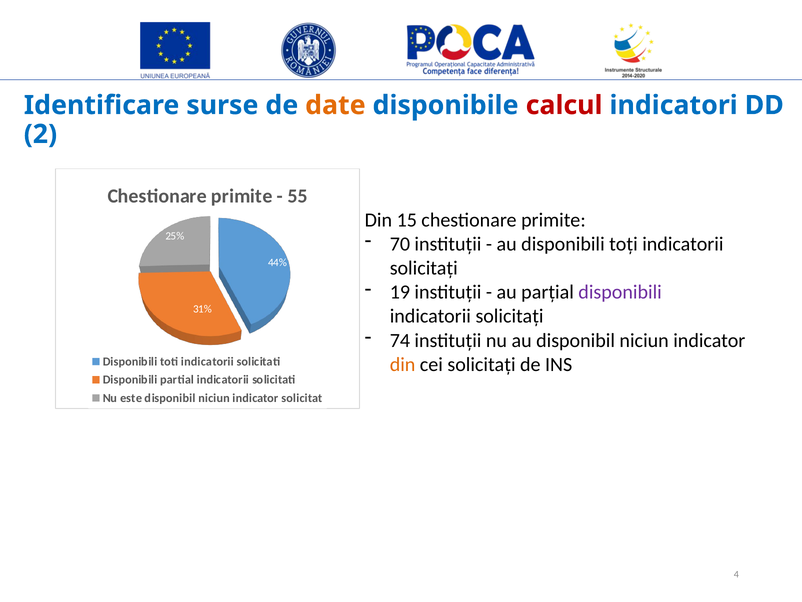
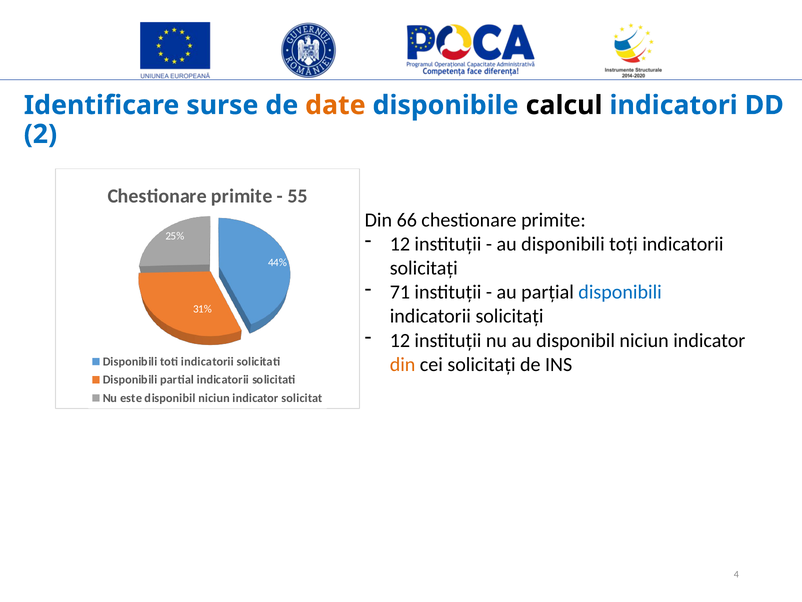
calcul colour: red -> black
15: 15 -> 66
70 at (400, 244): 70 -> 12
19: 19 -> 71
disponibili at (620, 292) colour: purple -> blue
74 at (400, 340): 74 -> 12
